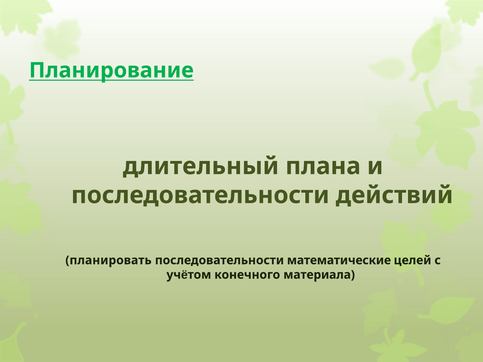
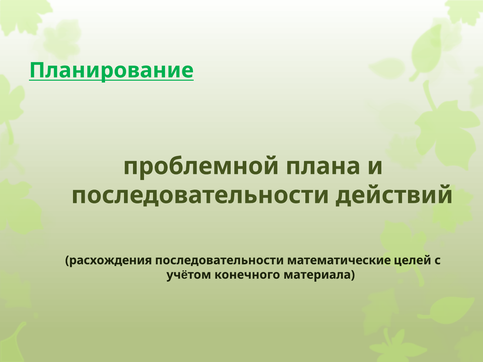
длительный: длительный -> проблемной
планировать: планировать -> расхождения
